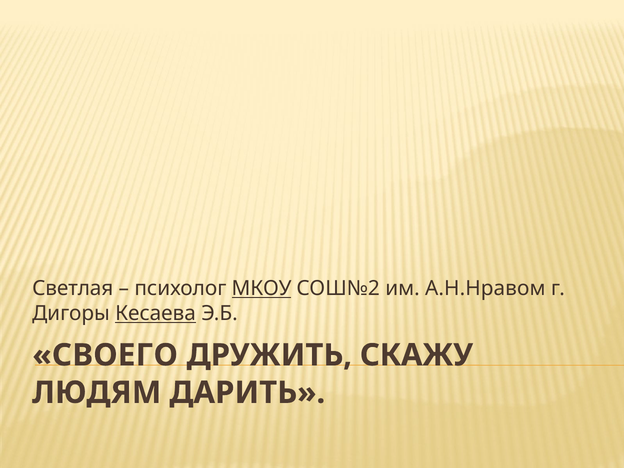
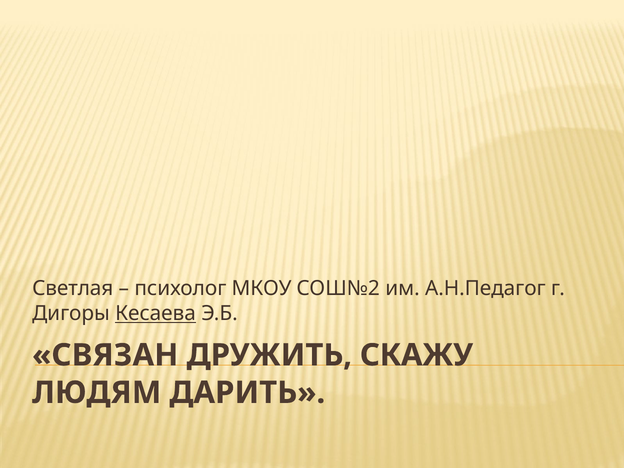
МКОУ underline: present -> none
А.Н.Нравом: А.Н.Нравом -> А.Н.Педагог
СВОЕГО: СВОЕГО -> СВЯЗАН
